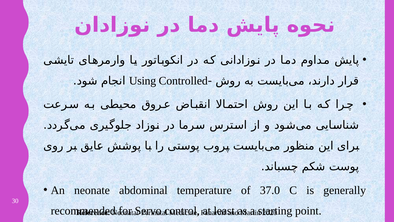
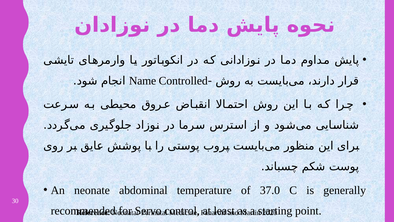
Using: Using -> Name
